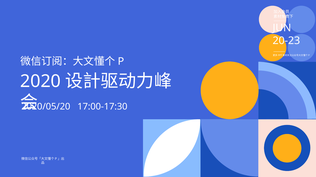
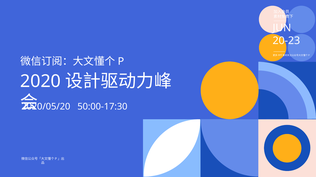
17:00-17:30: 17:00-17:30 -> 50:00-17:30
